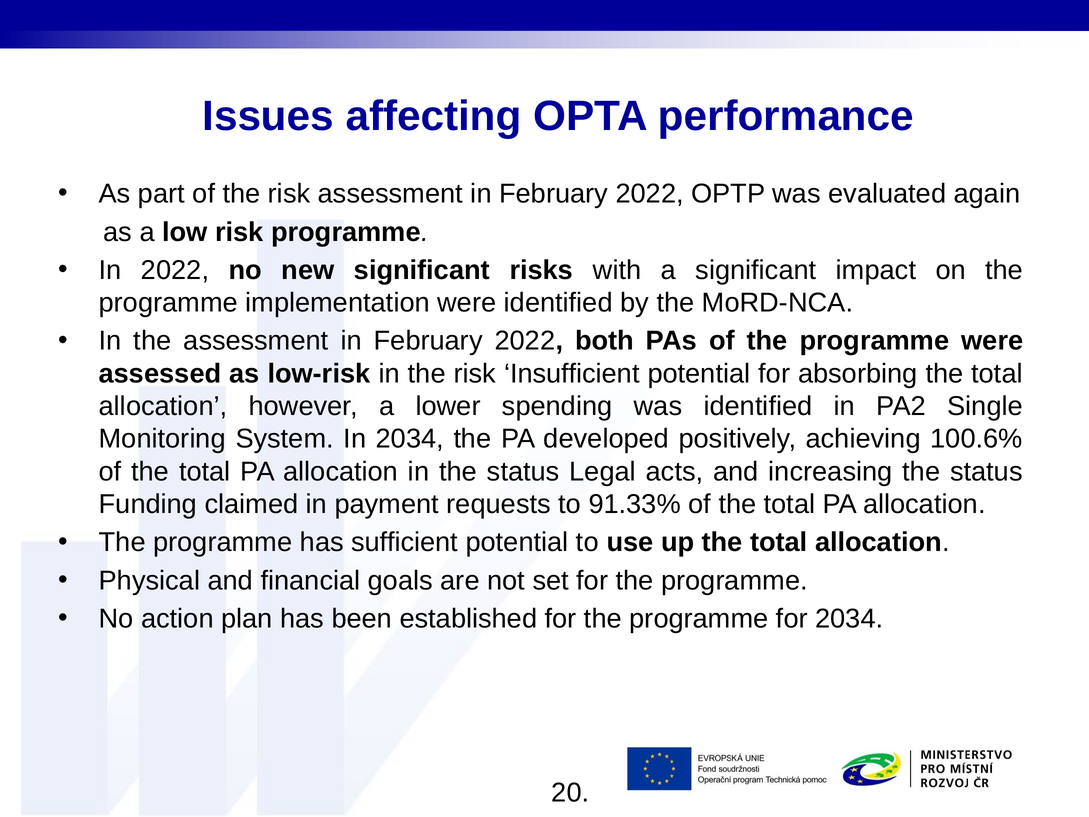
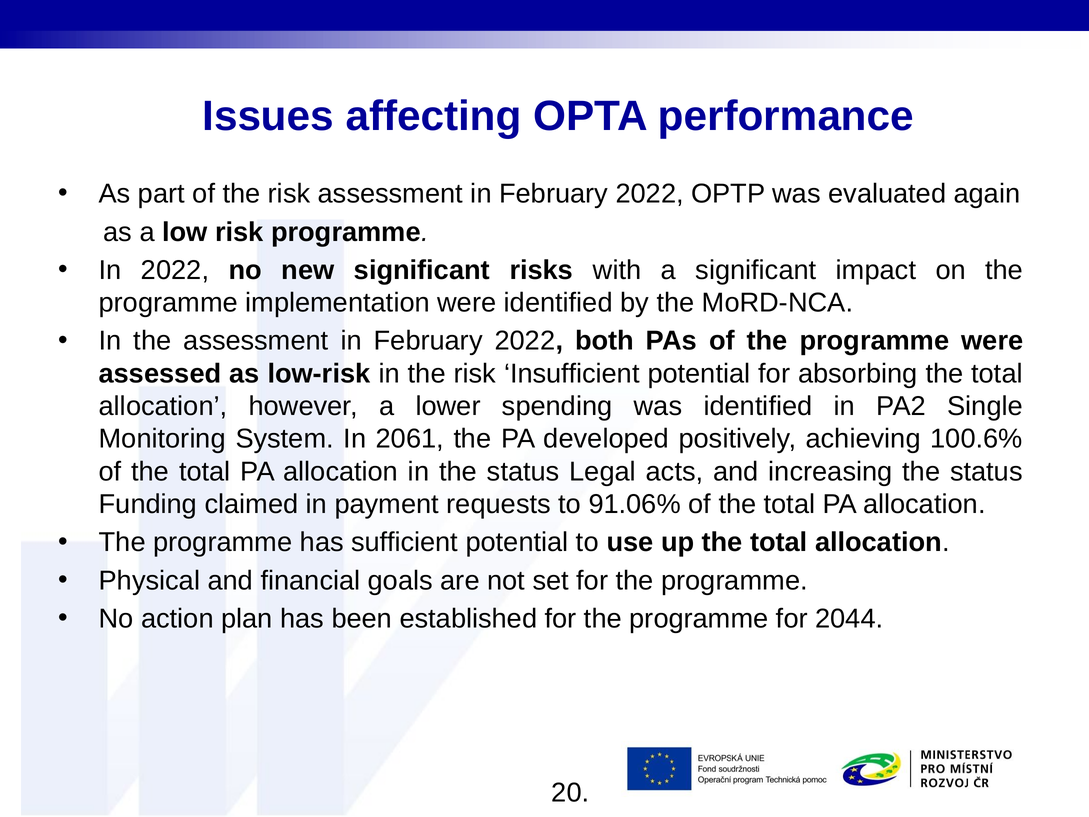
In 2034: 2034 -> 2061
91.33%: 91.33% -> 91.06%
for 2034: 2034 -> 2044
